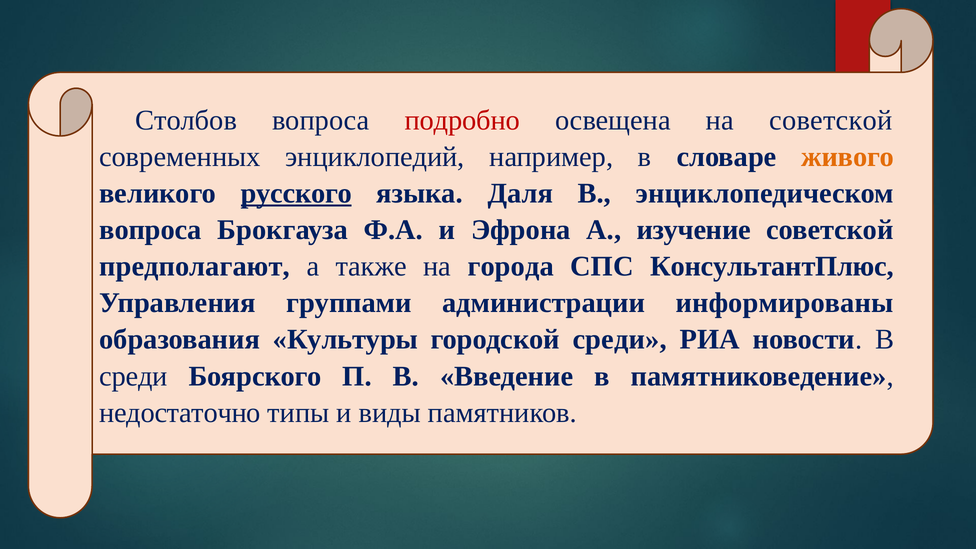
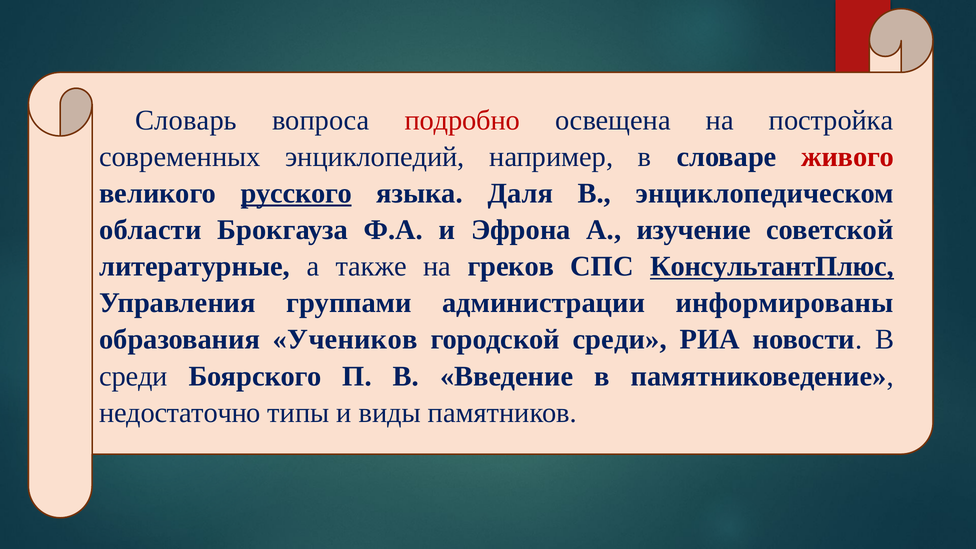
Столбов: Столбов -> Словарь
на советской: советской -> постройка
живого colour: orange -> red
вопроса at (150, 230): вопроса -> области
предполагают: предполагают -> литературные
города: города -> греков
КонсультантПлюс underline: none -> present
Культуры: Культуры -> Учеников
